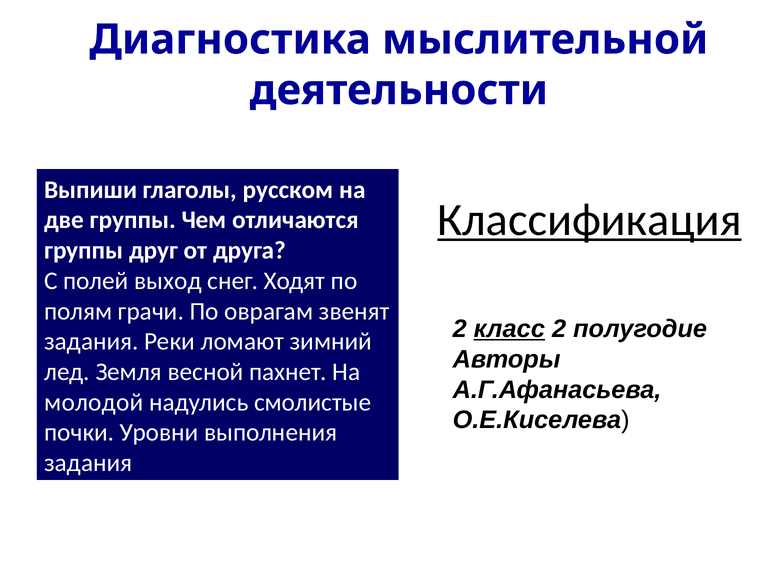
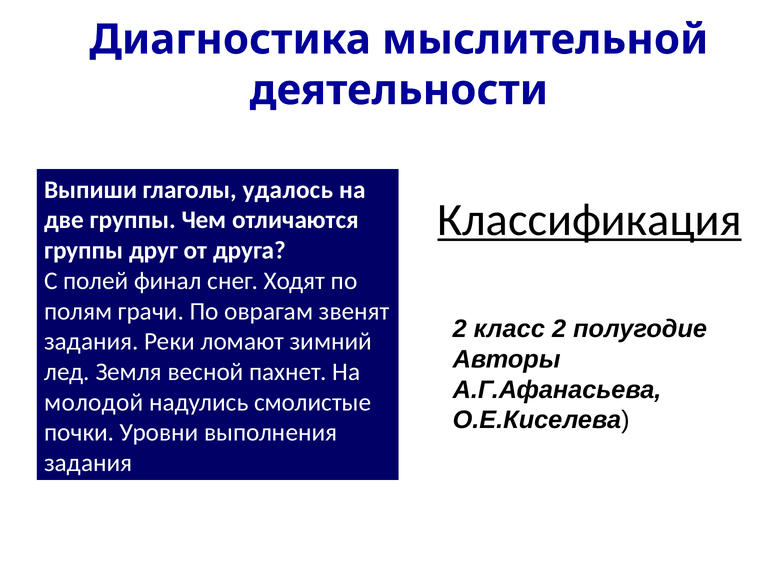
русском: русском -> удалось
выход: выход -> финал
класс underline: present -> none
